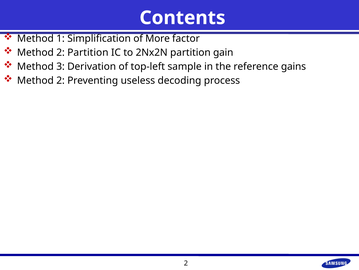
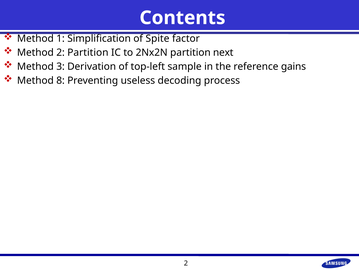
More: More -> Spite
gain: gain -> next
2 at (61, 80): 2 -> 8
